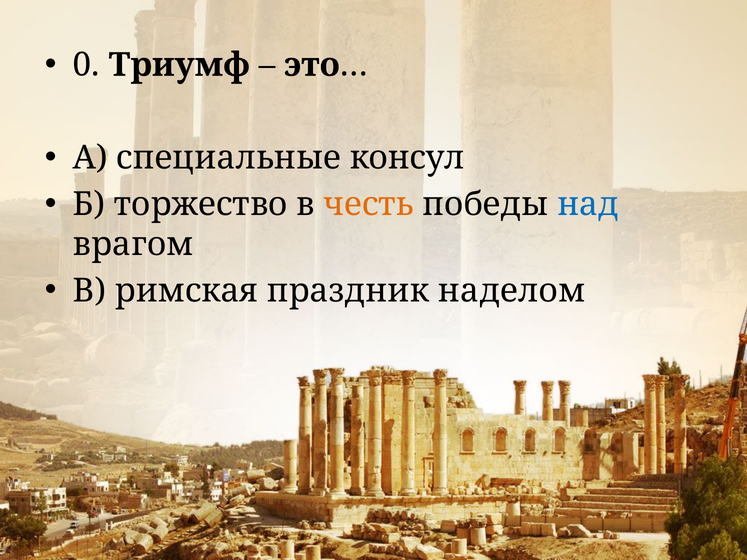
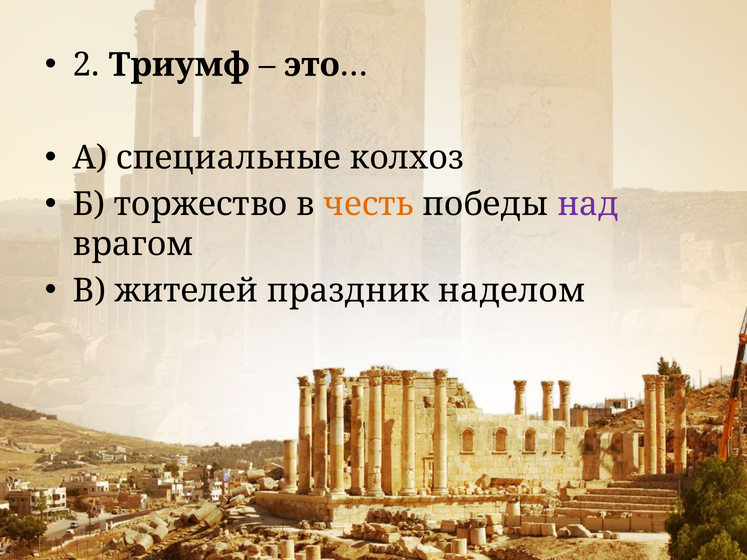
0: 0 -> 2
консул: консул -> колхоз
над colour: blue -> purple
римская: римская -> жителей
